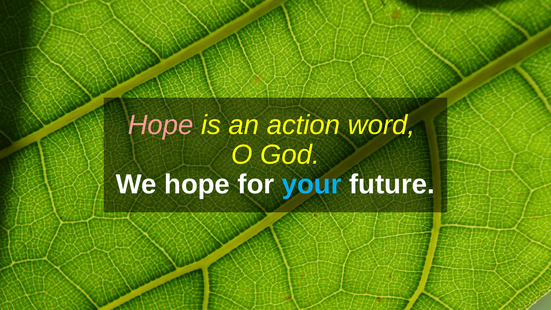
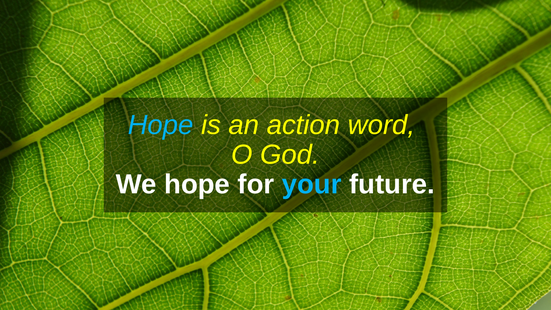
Hope at (161, 125) colour: pink -> light blue
